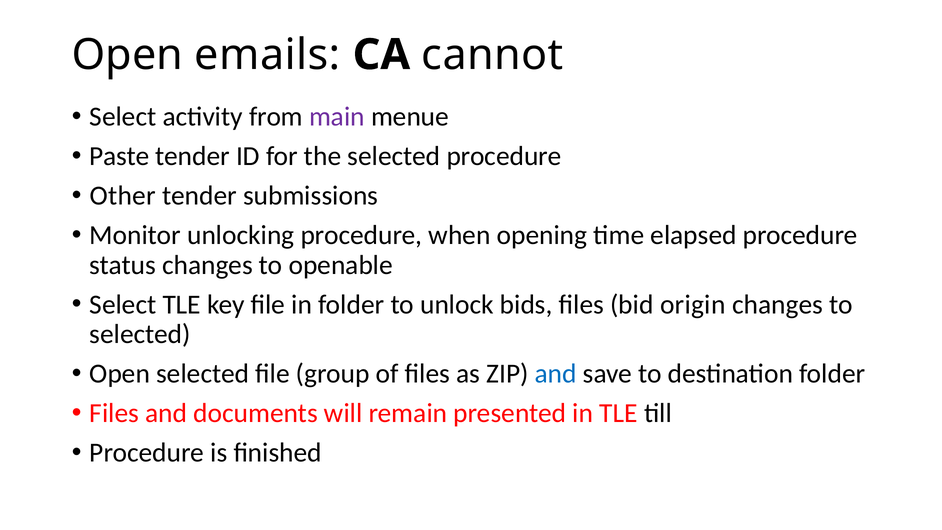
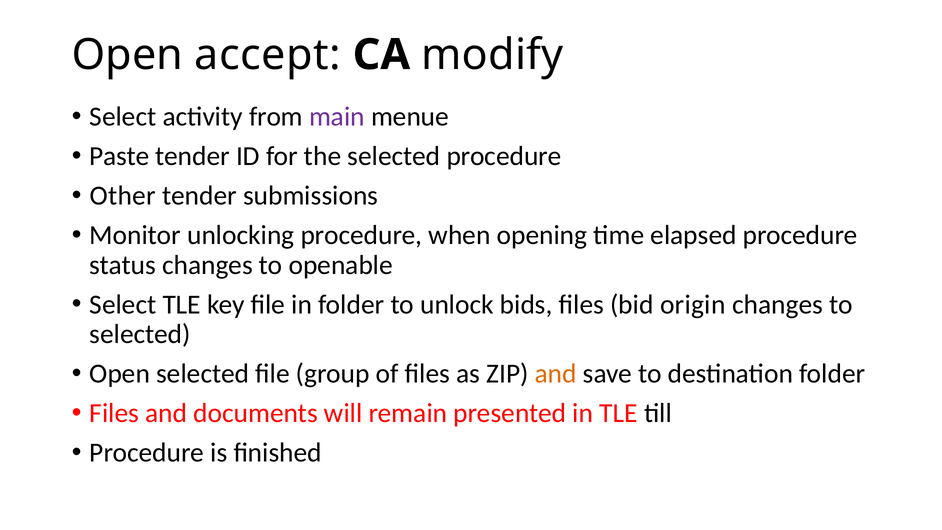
emails: emails -> accept
cannot: cannot -> modify
and at (556, 374) colour: blue -> orange
